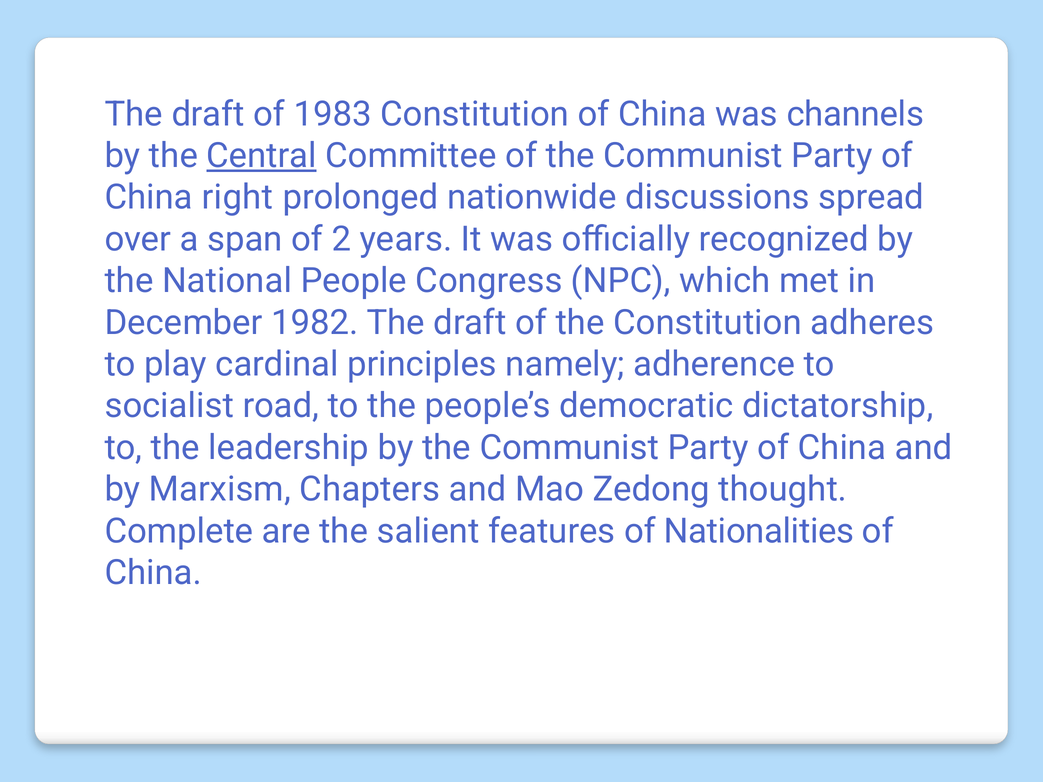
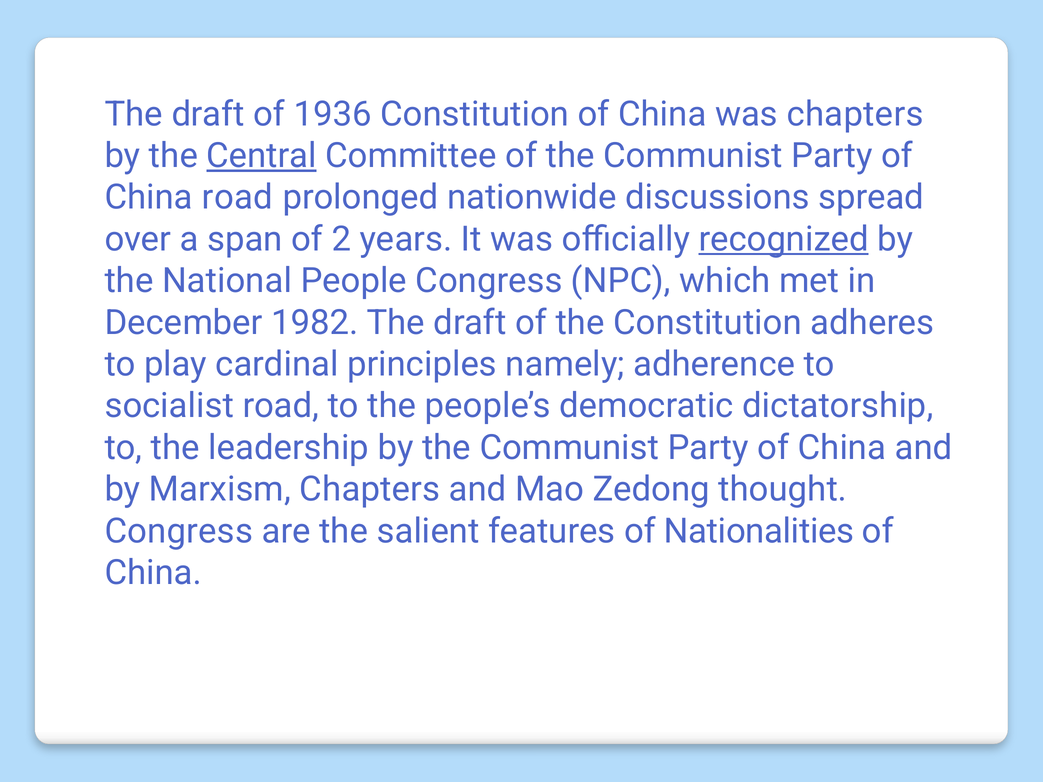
1983: 1983 -> 1936
was channels: channels -> chapters
China right: right -> road
recognized underline: none -> present
Complete at (179, 531): Complete -> Congress
